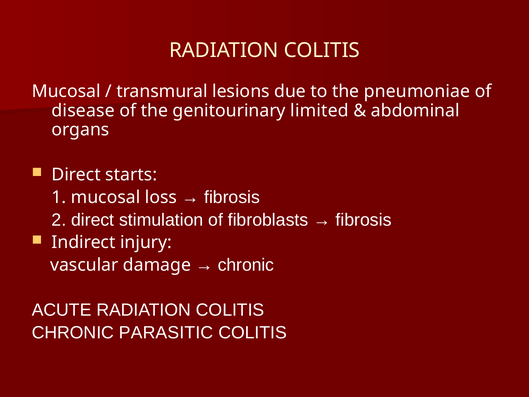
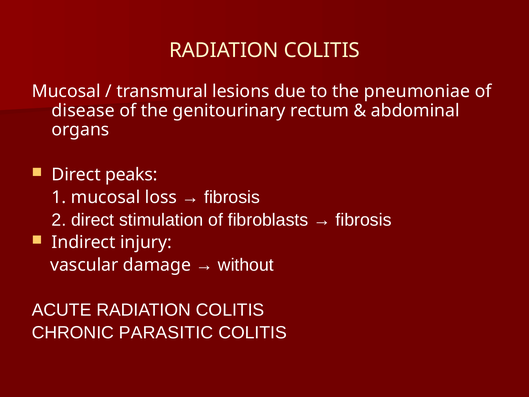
limited: limited -> rectum
starts: starts -> peaks
chronic at (246, 265): chronic -> without
